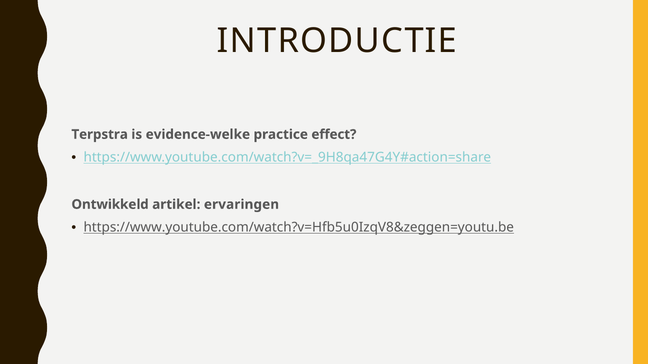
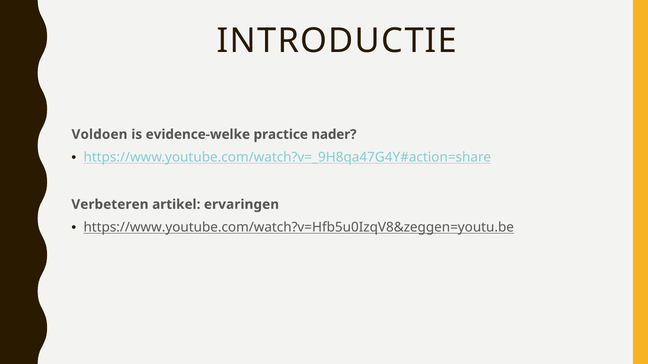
Terpstra: Terpstra -> Voldoen
effect: effect -> nader
Ontwikkeld: Ontwikkeld -> Verbeteren
